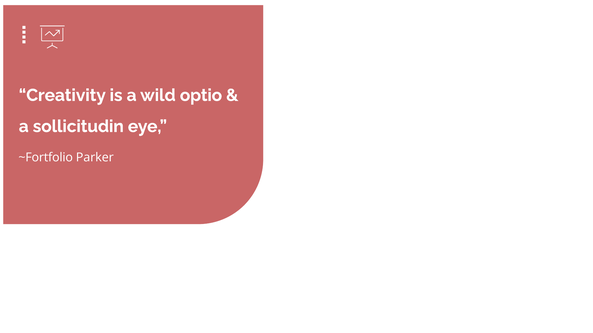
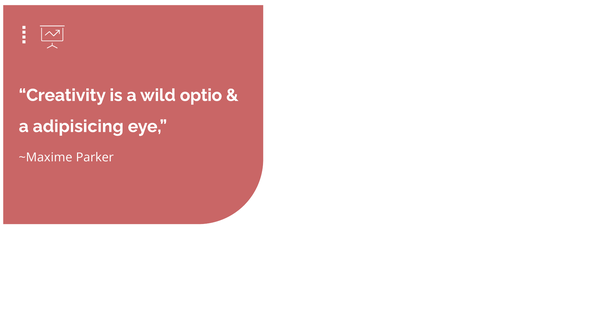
sollicitudin: sollicitudin -> adipisicing
~Fortfolio: ~Fortfolio -> ~Maxime
